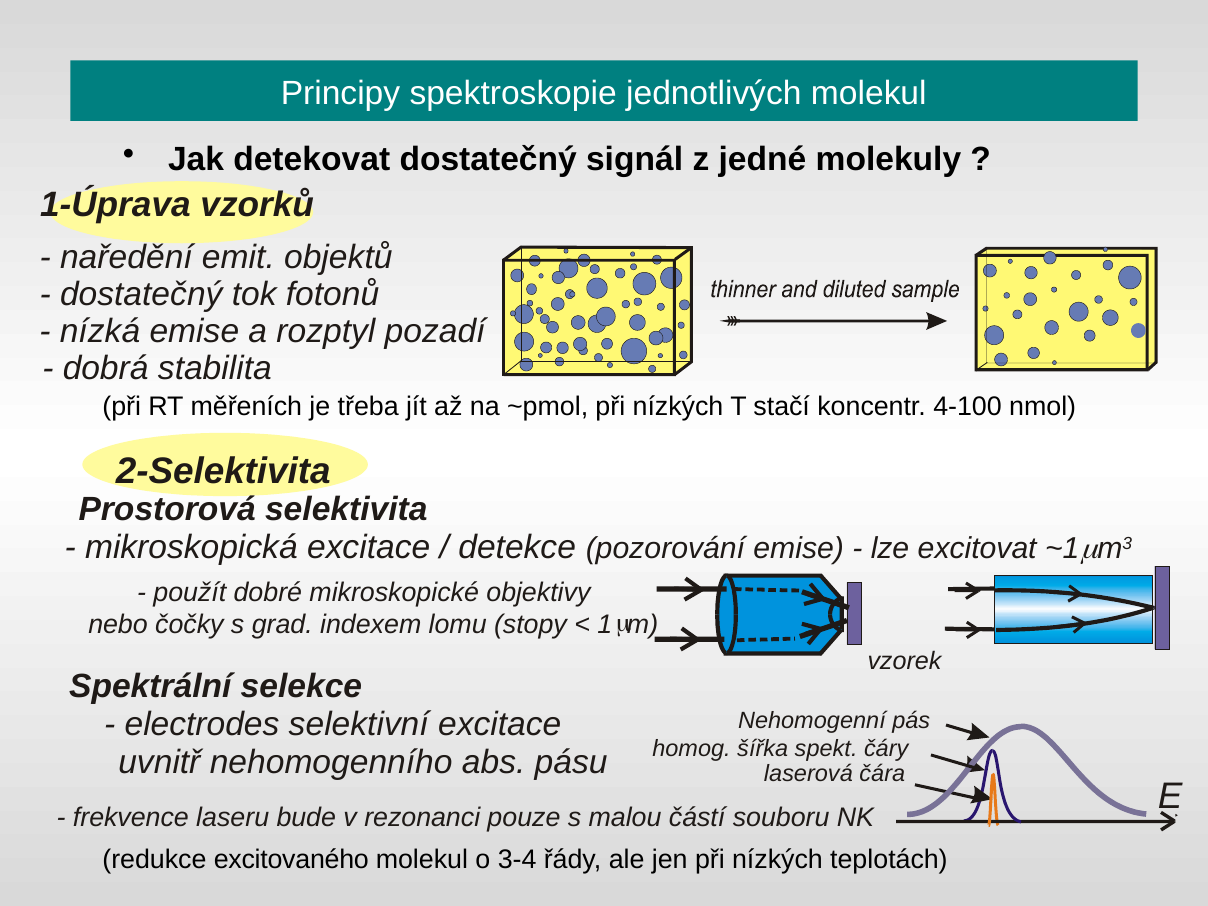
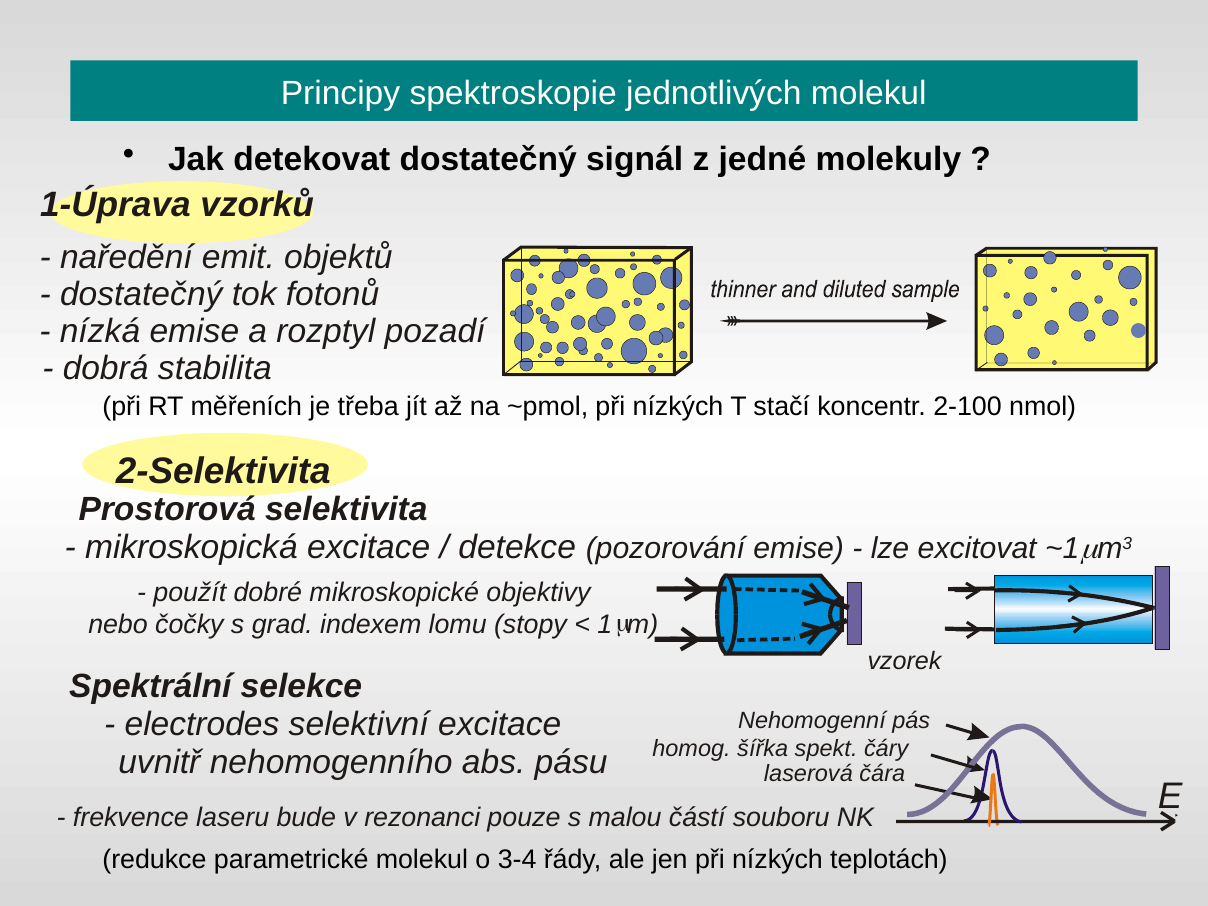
4-100: 4-100 -> 2-100
excitovaného: excitovaného -> parametrické
